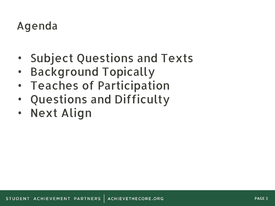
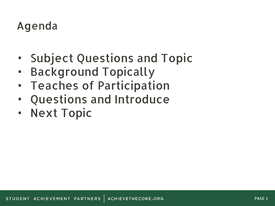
and Texts: Texts -> Topic
Difficulty: Difficulty -> Introduce
Next Align: Align -> Topic
